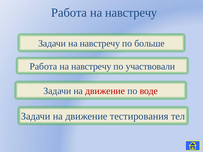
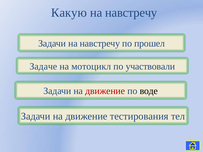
Работа at (69, 13): Работа -> Какую
больше: больше -> прошел
Работа at (43, 66): Работа -> Задаче
навстречу at (91, 66): навстречу -> мотоцикл
воде colour: red -> black
